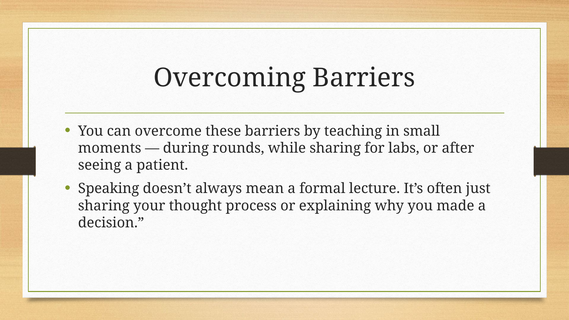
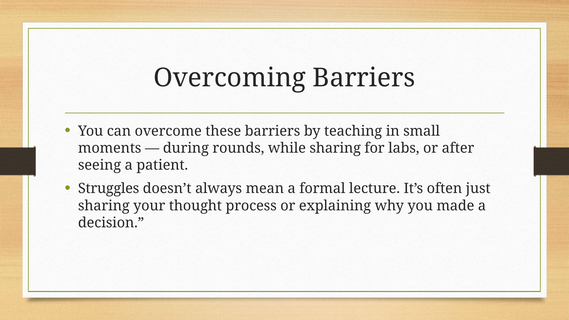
Speaking: Speaking -> Struggles
